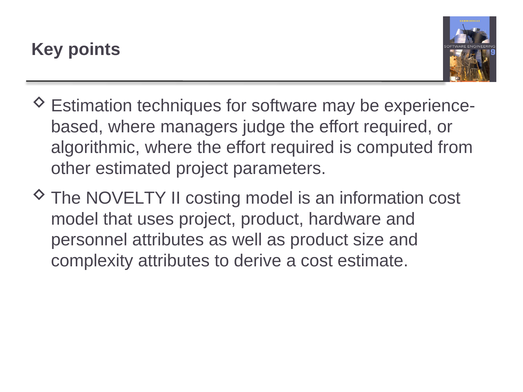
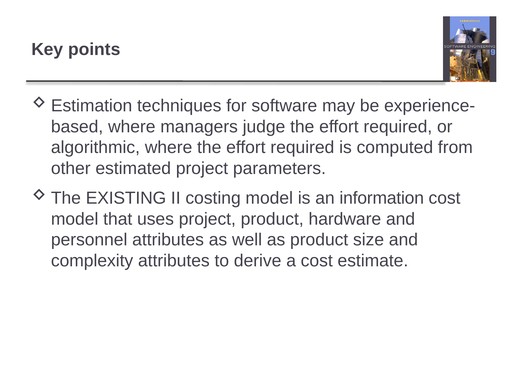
NOVELTY: NOVELTY -> EXISTING
